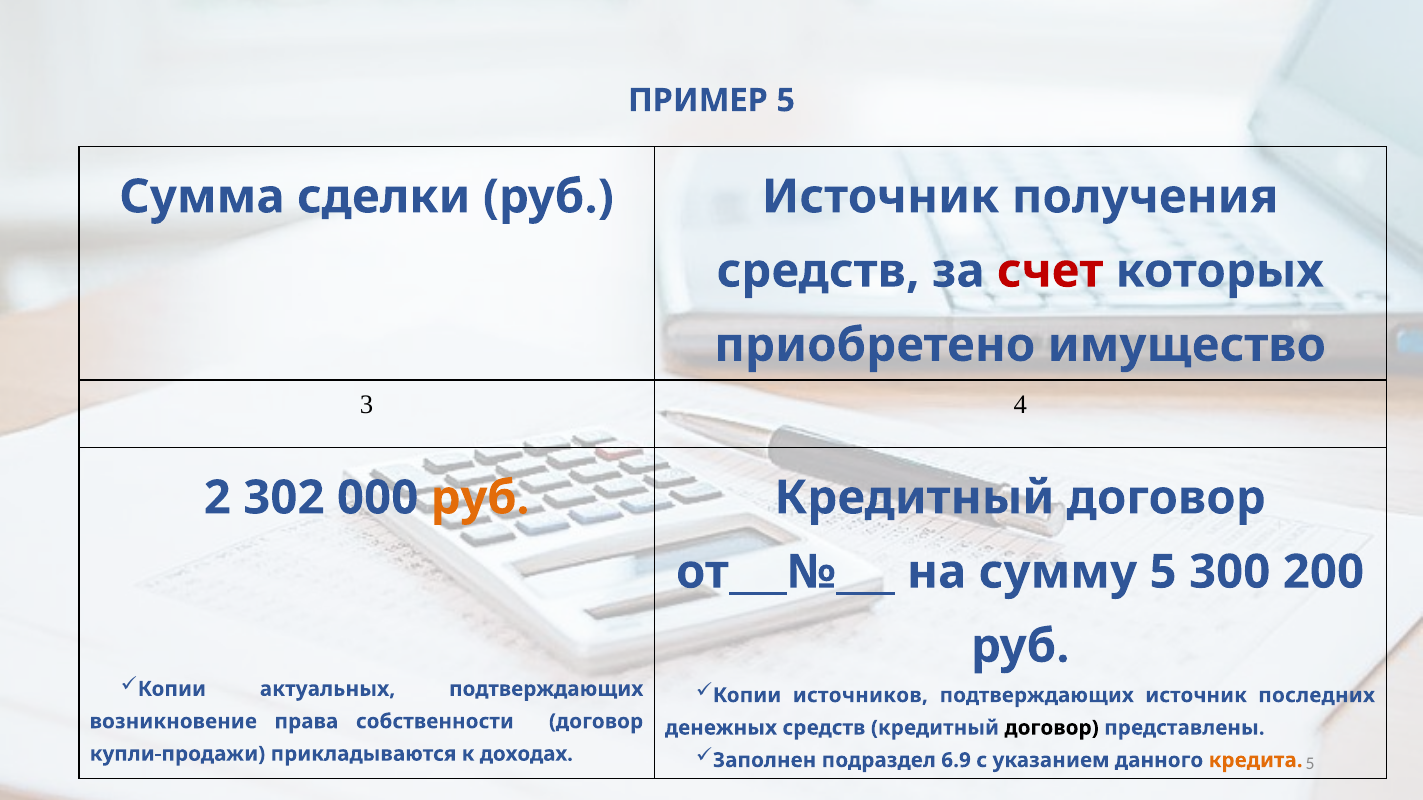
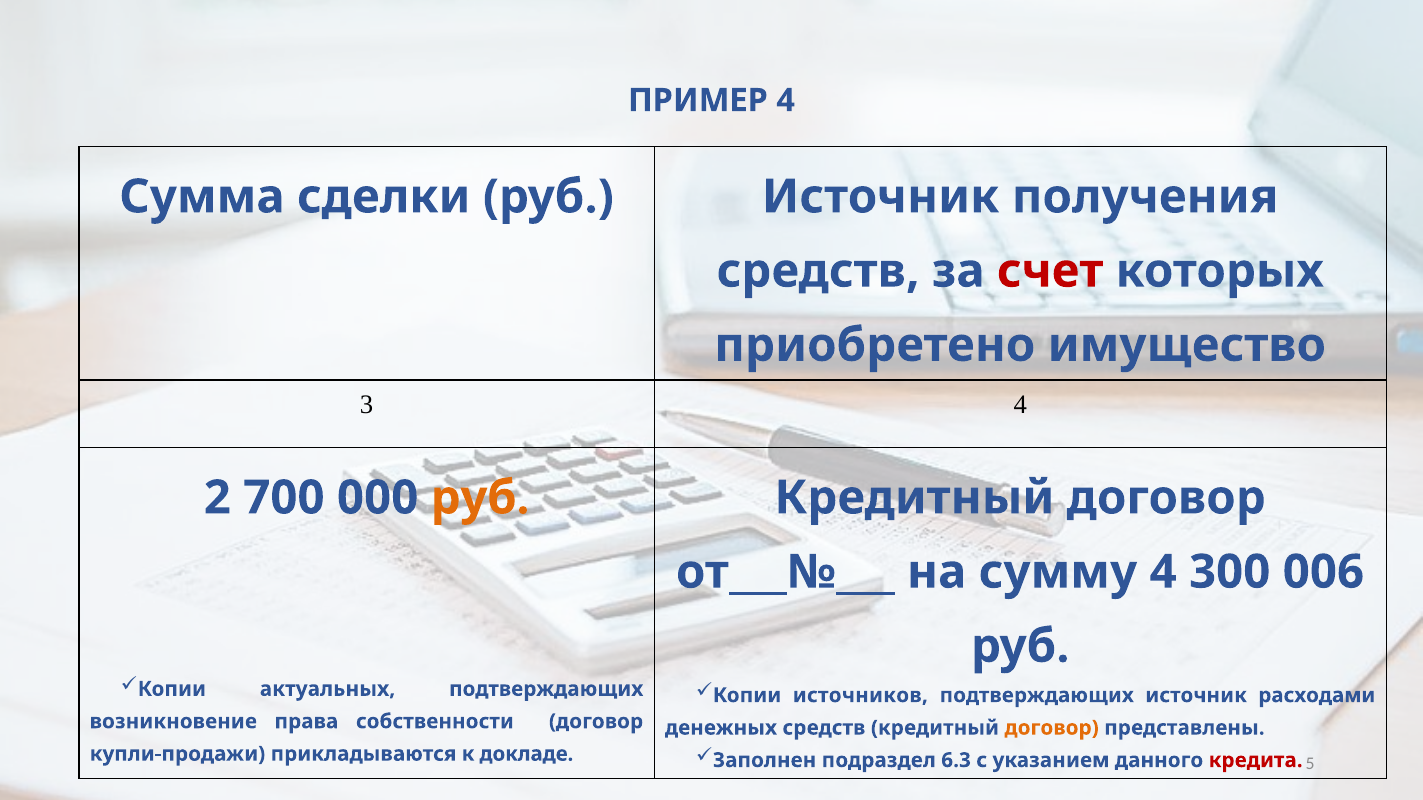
ПРИМЕР 5: 5 -> 4
302: 302 -> 700
сумму 5: 5 -> 4
200: 200 -> 006
последних: последних -> расходами
договор at (1052, 728) colour: black -> orange
6.9: 6.9 -> 6.3
кредита colour: orange -> red
доходах: доходах -> докладе
